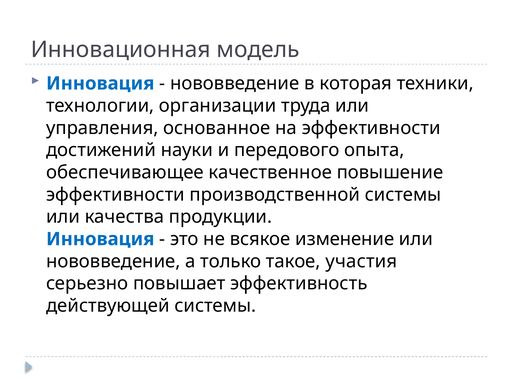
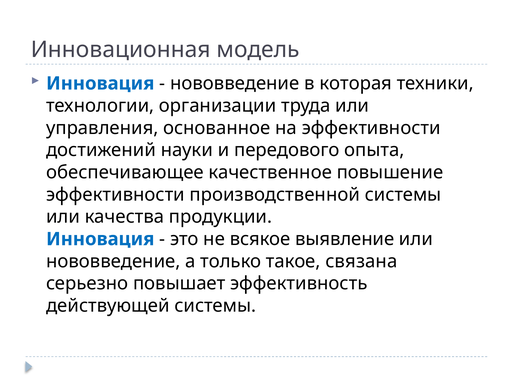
изменение: изменение -> выявление
участия: участия -> связана
